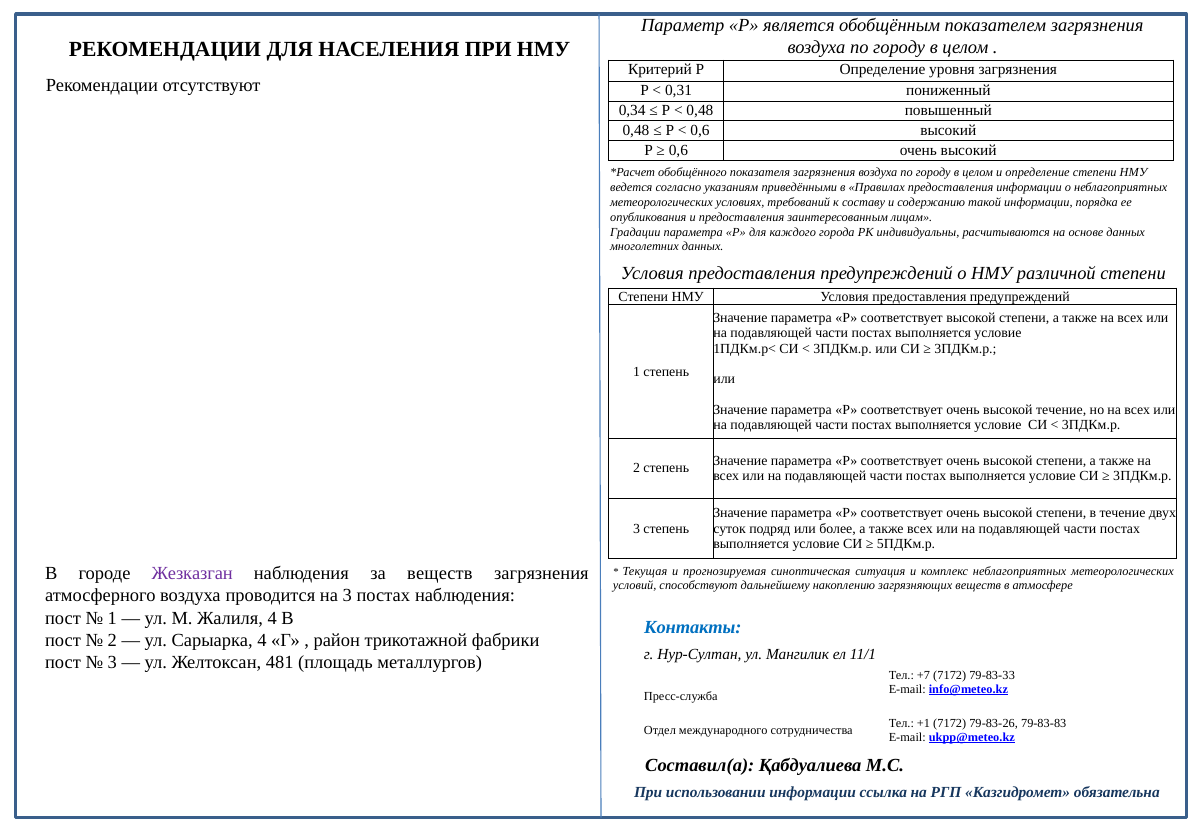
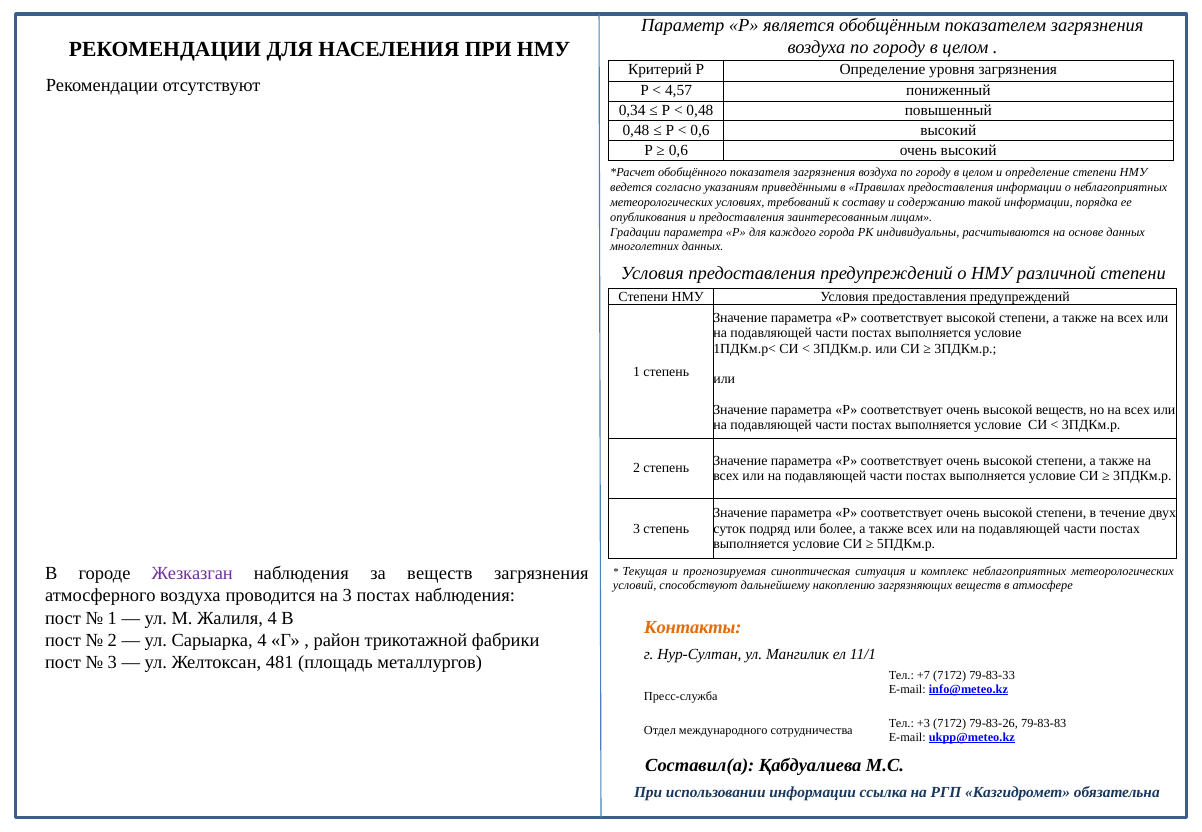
0,31: 0,31 -> 4,57
высокой течение: течение -> веществ
Контакты colour: blue -> orange
+1: +1 -> +3
